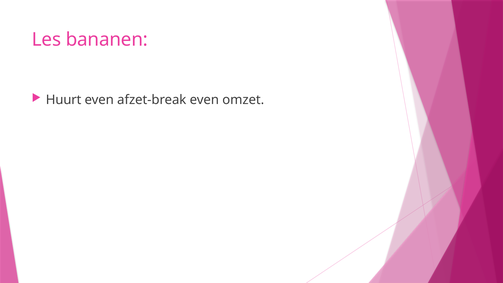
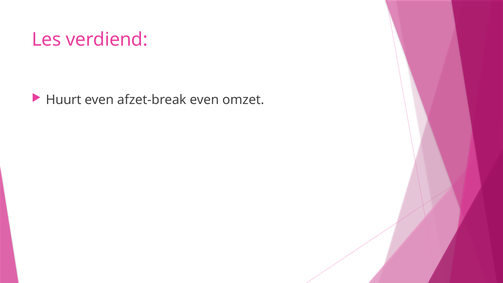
bananen: bananen -> verdiend
